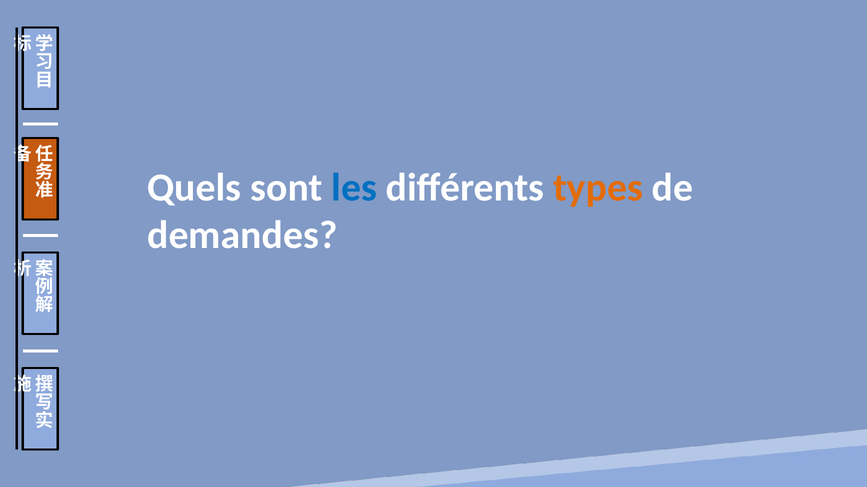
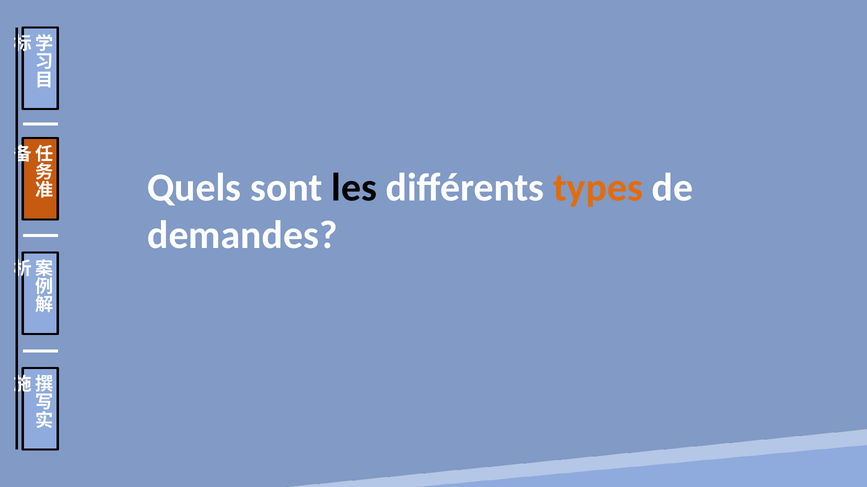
les colour: blue -> black
